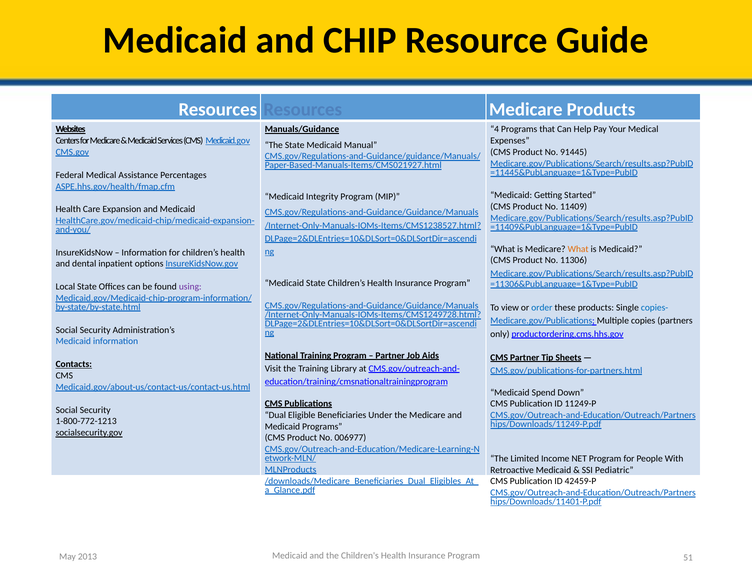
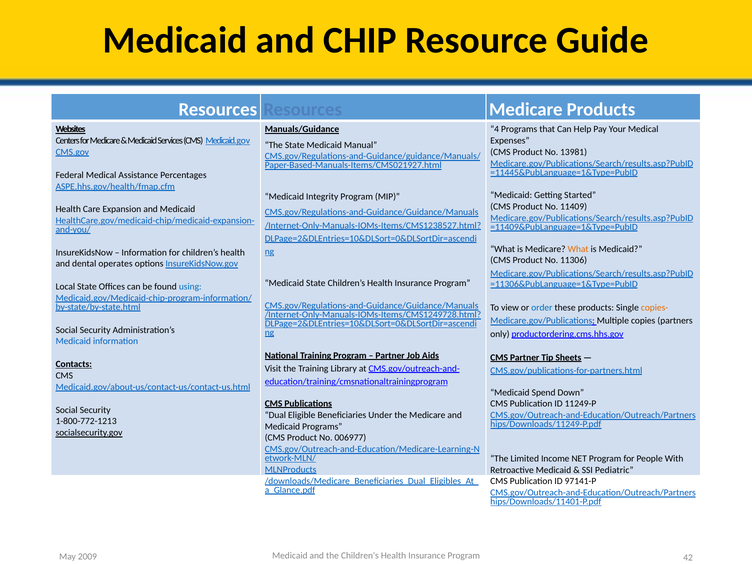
91445: 91445 -> 13981
inpatient: inpatient -> operates
using colour: purple -> blue
copies- colour: blue -> orange
42459-P: 42459-P -> 97141-P
2013: 2013 -> 2009
51: 51 -> 42
